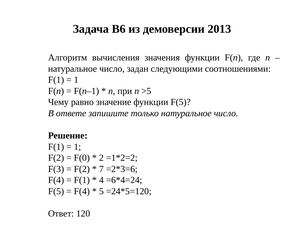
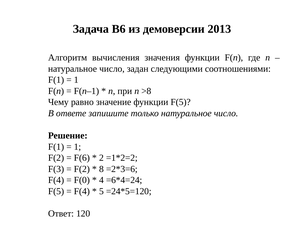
>5: >5 -> >8
F(0: F(0 -> F(6
7: 7 -> 8
F(1 at (82, 180): F(1 -> F(0
